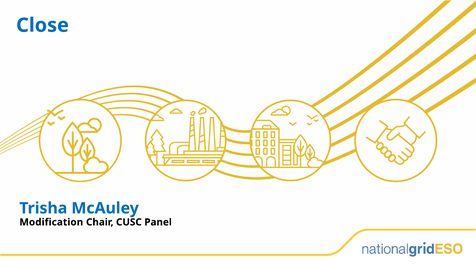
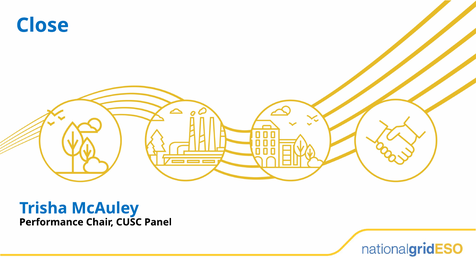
Modification: Modification -> Performance
